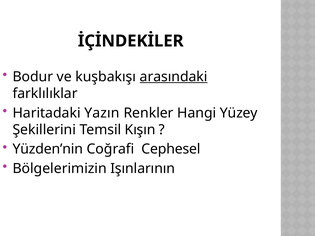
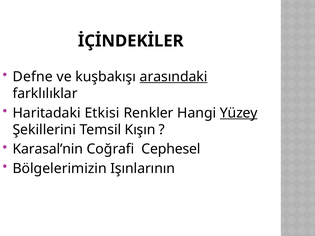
Bodur: Bodur -> Defne
Yazın: Yazın -> Etkisi
Yüzey underline: none -> present
Yüzden’nin: Yüzden’nin -> Karasal’nin
